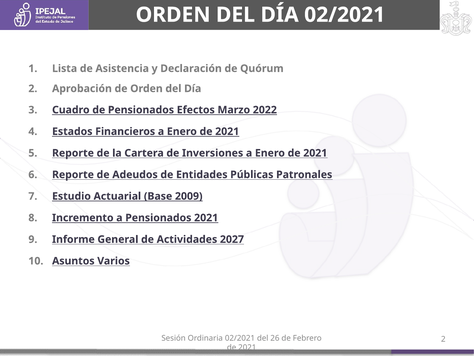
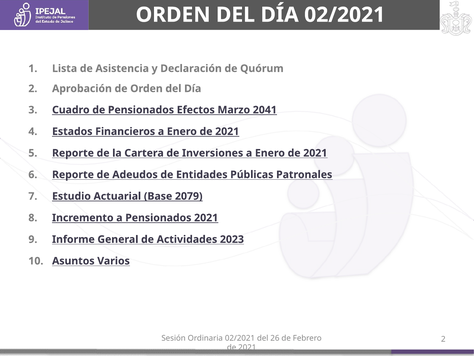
2022: 2022 -> 2041
2009: 2009 -> 2079
2027: 2027 -> 2023
